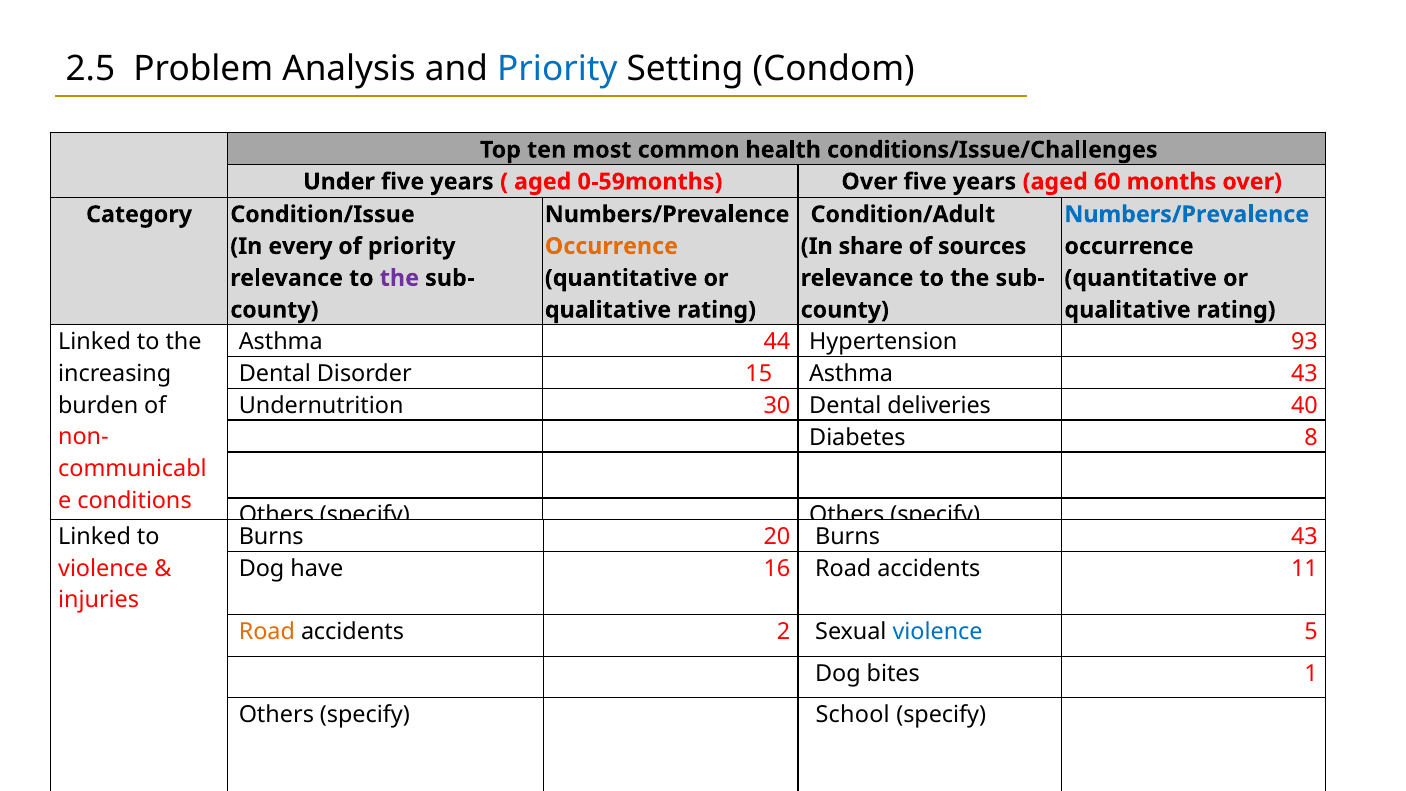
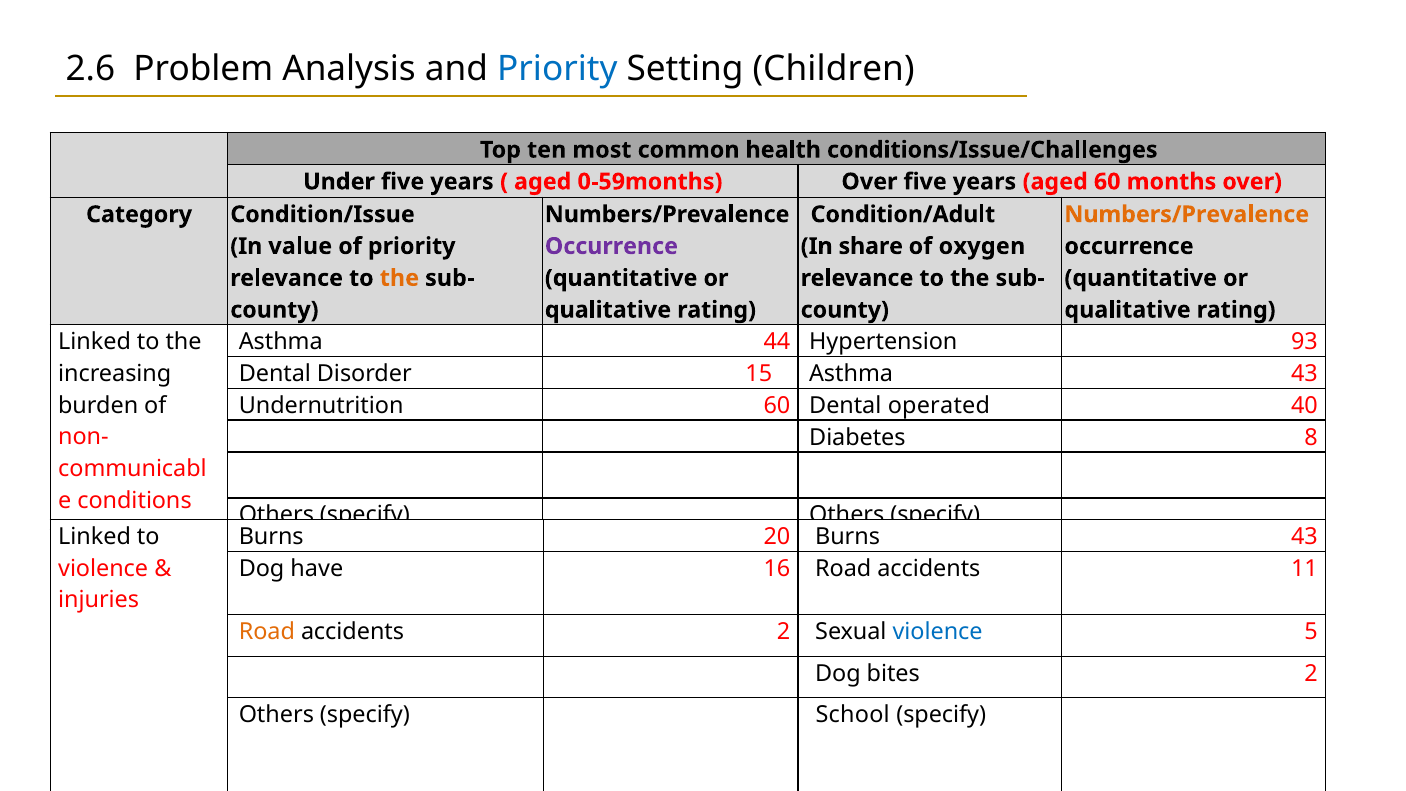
2.5: 2.5 -> 2.6
Condom: Condom -> Children
Numbers/Prevalence at (1187, 214) colour: blue -> orange
every: every -> value
Occurrence at (611, 246) colour: orange -> purple
sources: sources -> oxygen
the at (399, 278) colour: purple -> orange
Undernutrition 30: 30 -> 60
deliveries: deliveries -> operated
bites 1: 1 -> 2
